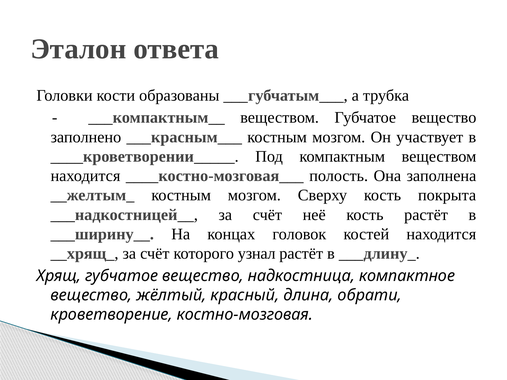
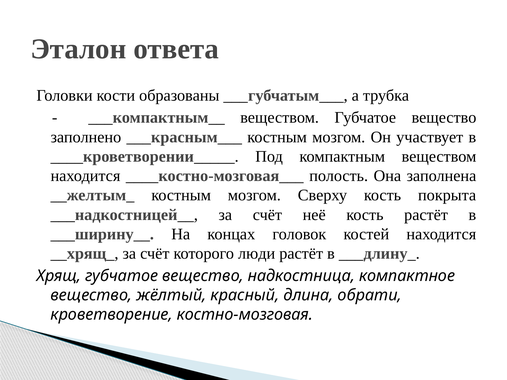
узнал: узнал -> люди
